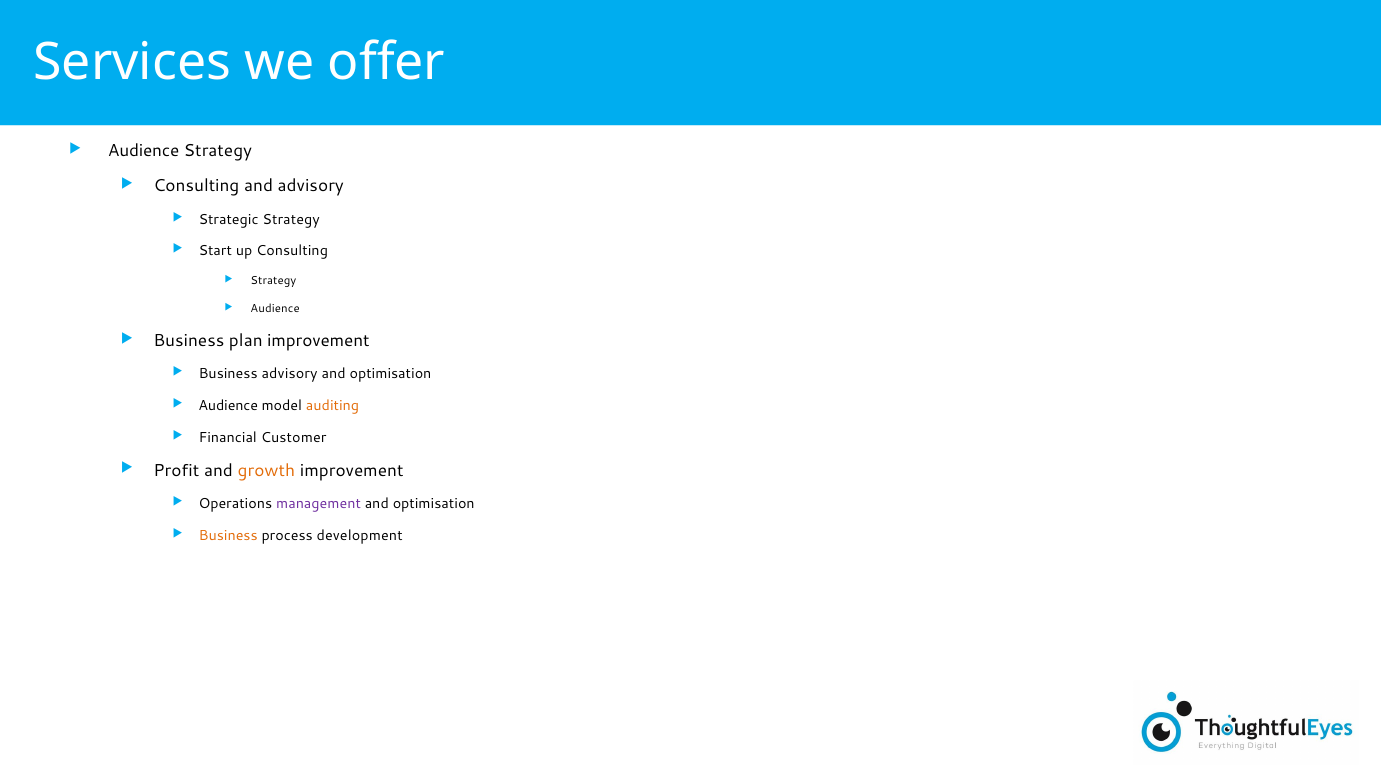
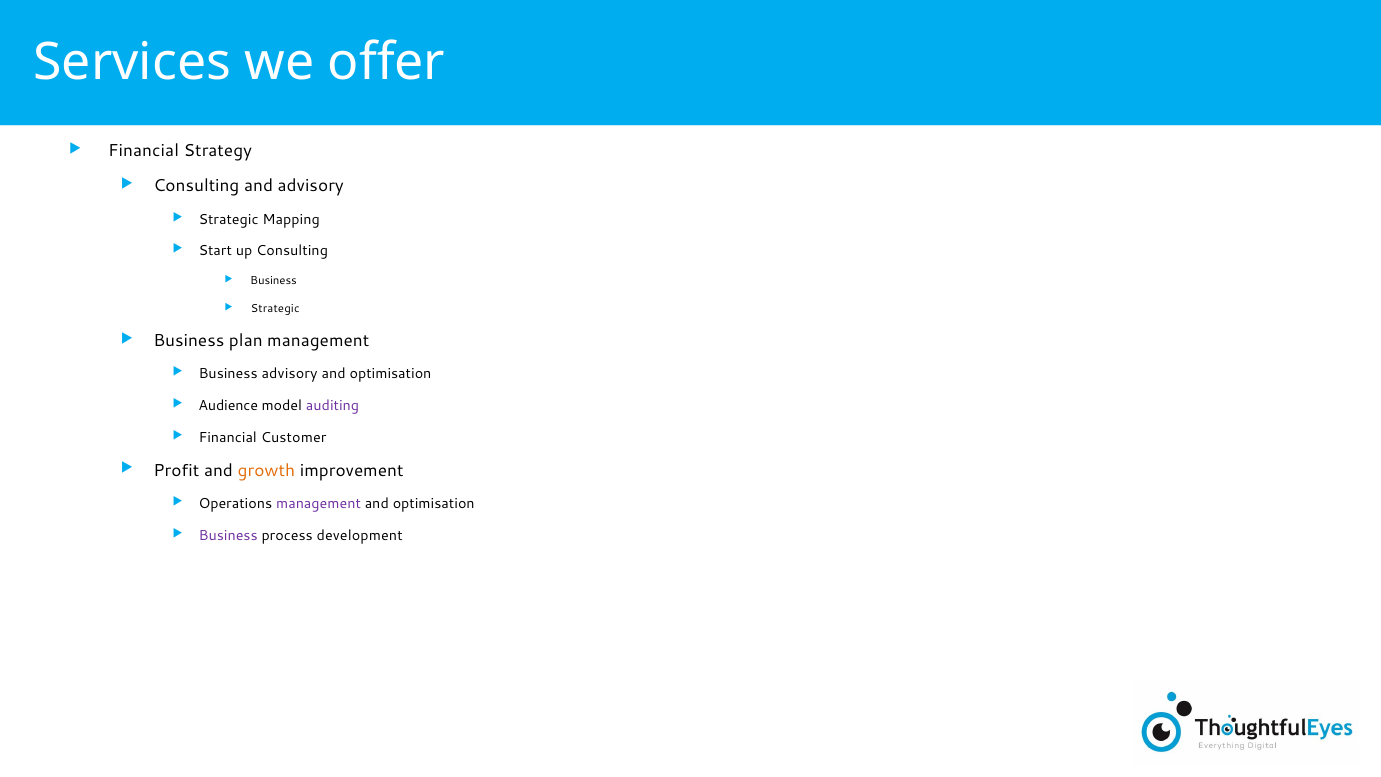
Audience at (144, 151): Audience -> Financial
Strategic Strategy: Strategy -> Mapping
Strategy at (273, 281): Strategy -> Business
Audience at (275, 309): Audience -> Strategic
plan improvement: improvement -> management
auditing colour: orange -> purple
Business at (228, 536) colour: orange -> purple
